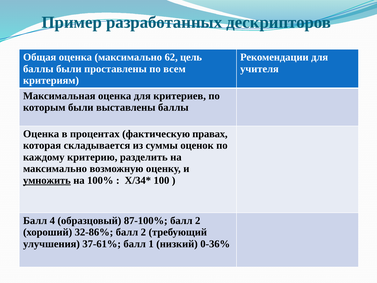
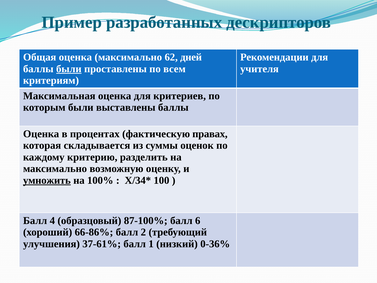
цель: цель -> дней
были at (69, 69) underline: none -> present
87-100% балл 2: 2 -> 6
32-86%: 32-86% -> 66-86%
